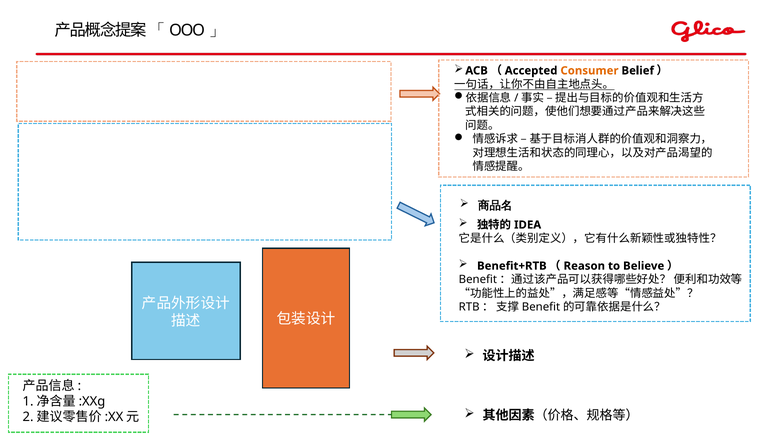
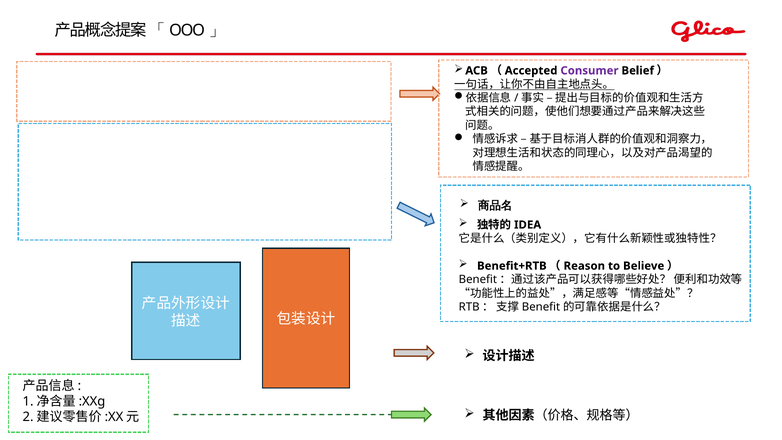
Consumer colour: orange -> purple
